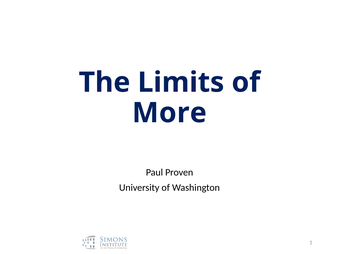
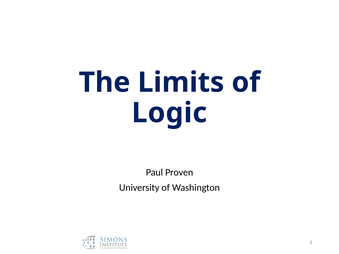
More: More -> Logic
